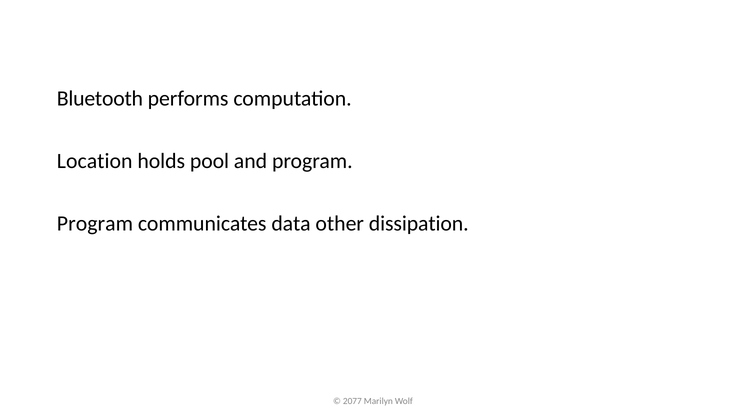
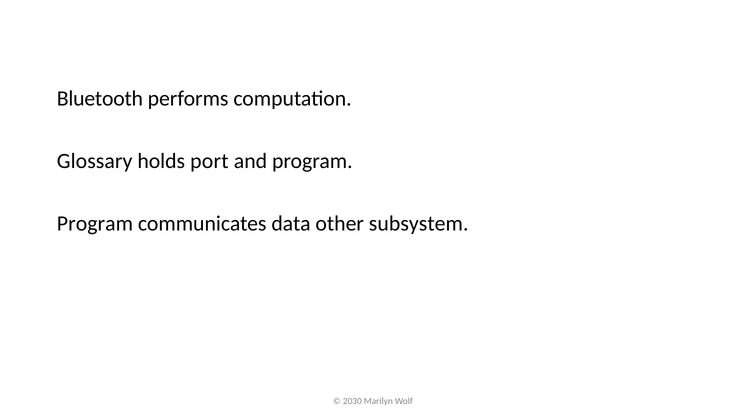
Location: Location -> Glossary
pool: pool -> port
dissipation: dissipation -> subsystem
2077: 2077 -> 2030
